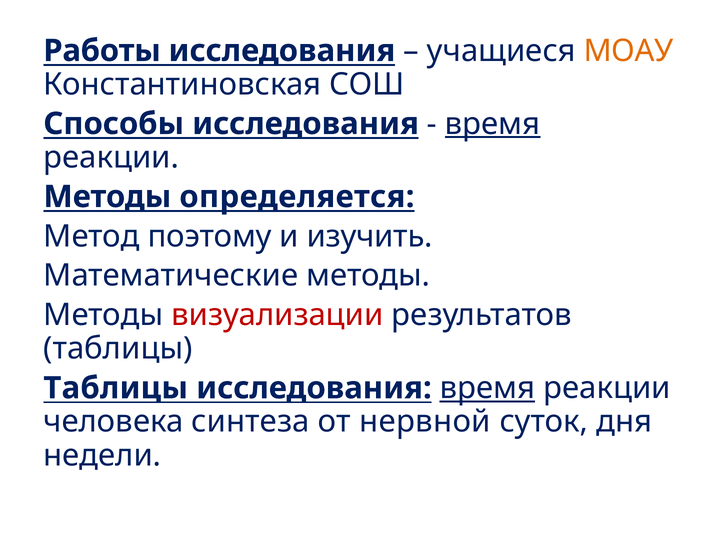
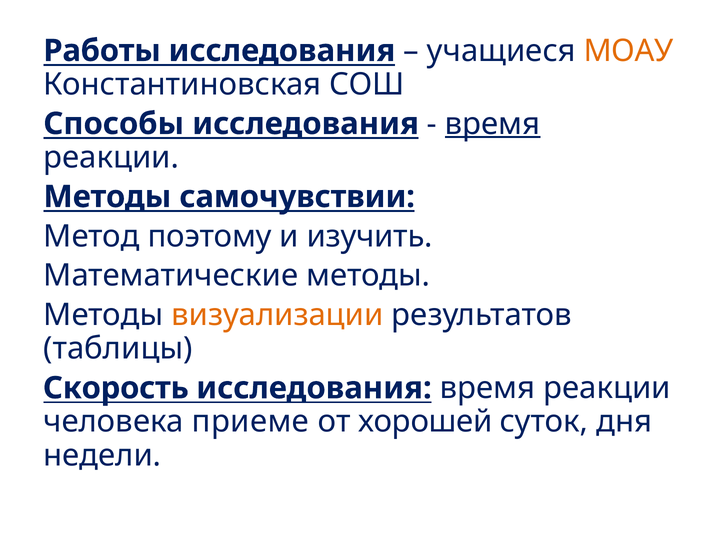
определяется: определяется -> самочувствии
визуализации colour: red -> orange
Таблицы at (116, 388): Таблицы -> Скорость
время at (487, 388) underline: present -> none
синтеза: синтеза -> приеме
нервной: нервной -> хорошей
